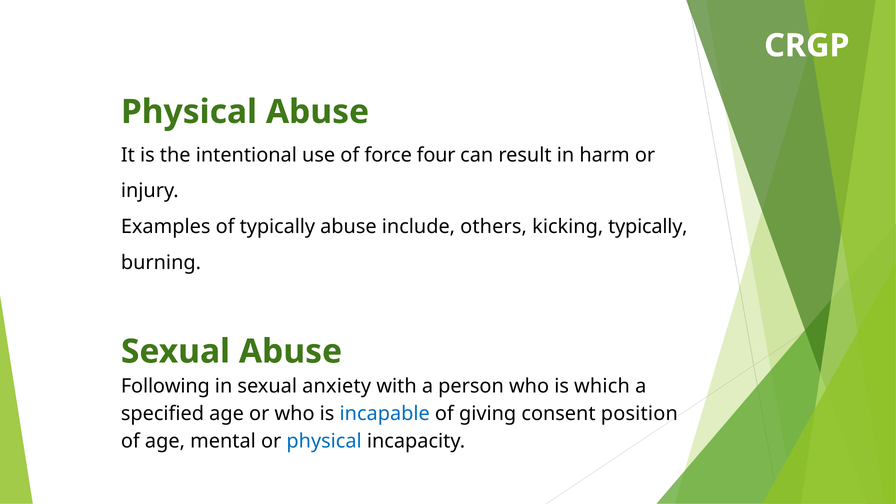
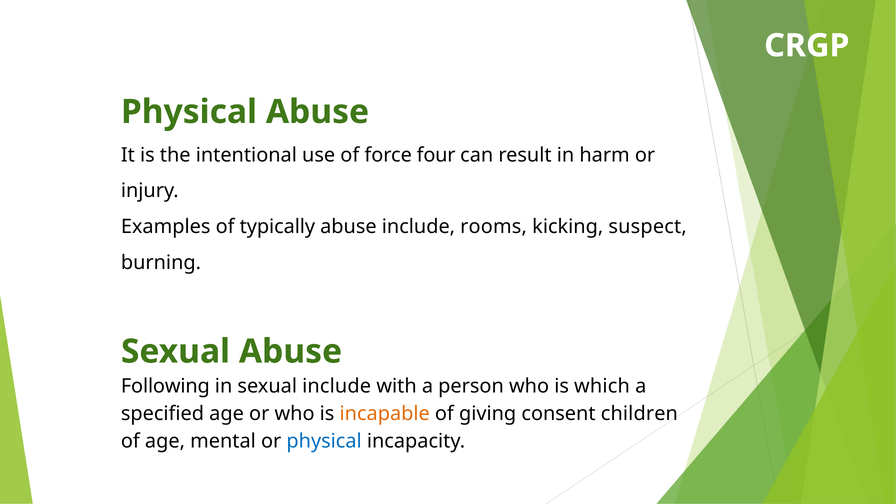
others: others -> rooms
kicking typically: typically -> suspect
sexual anxiety: anxiety -> include
incapable colour: blue -> orange
position: position -> children
